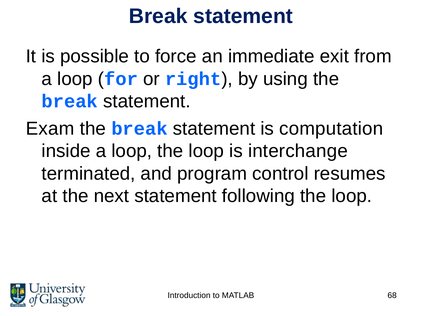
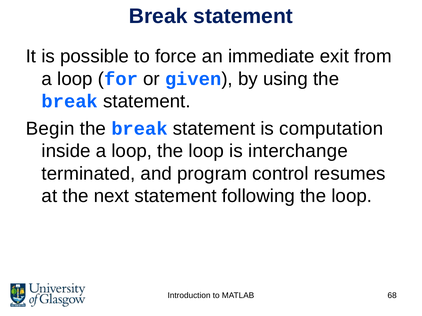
right: right -> given
Exam: Exam -> Begin
